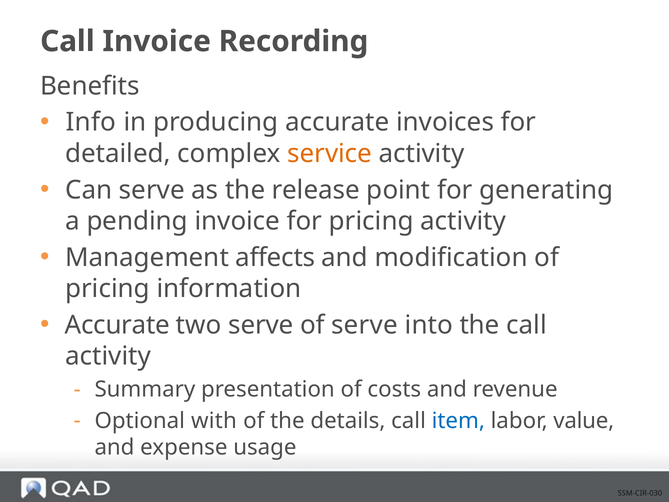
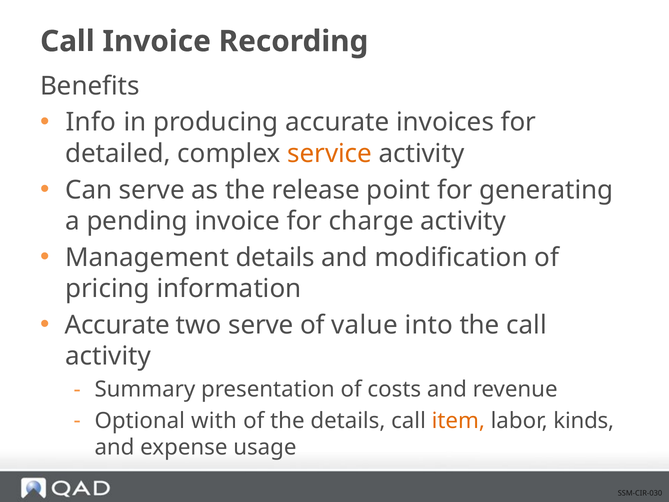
for pricing: pricing -> charge
Management affects: affects -> details
of serve: serve -> value
item colour: blue -> orange
value: value -> kinds
